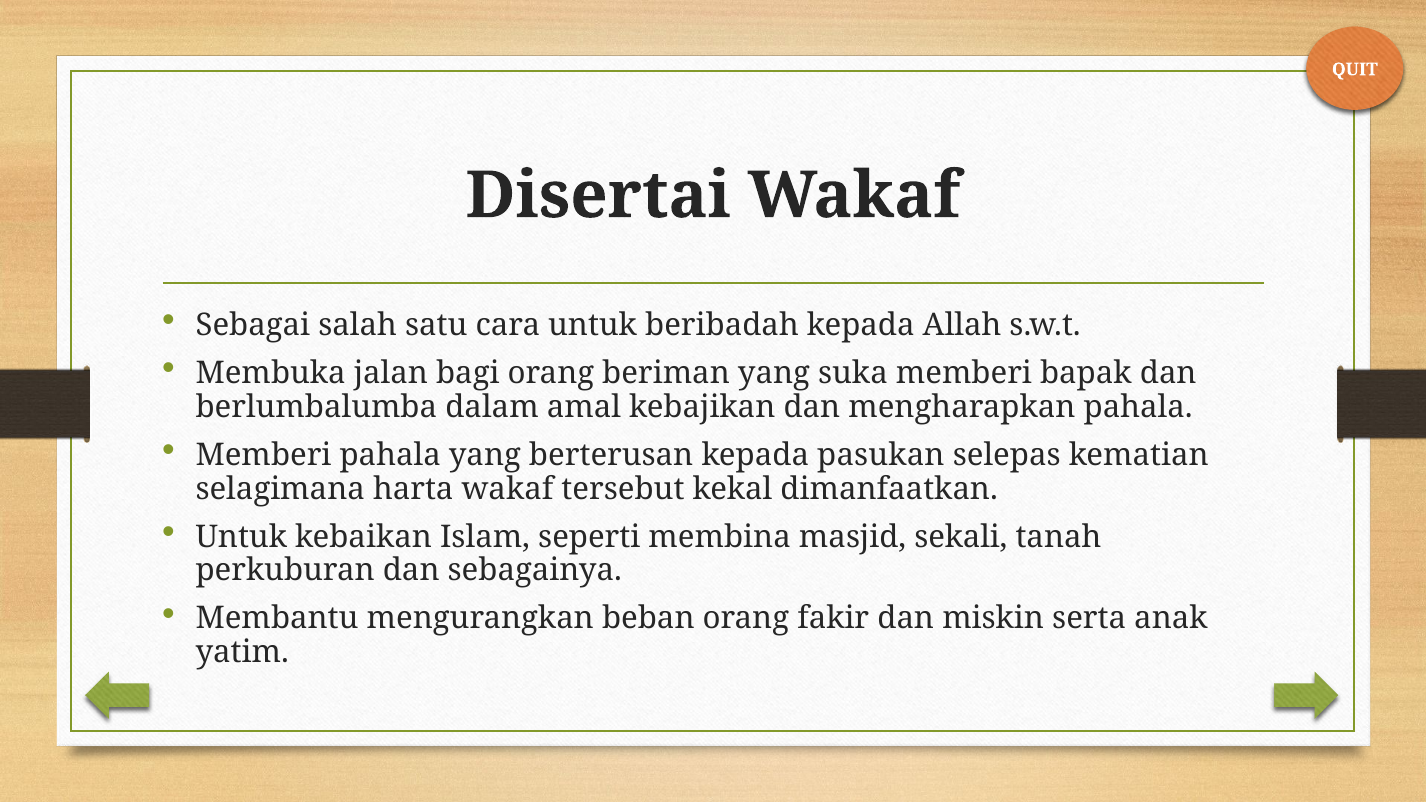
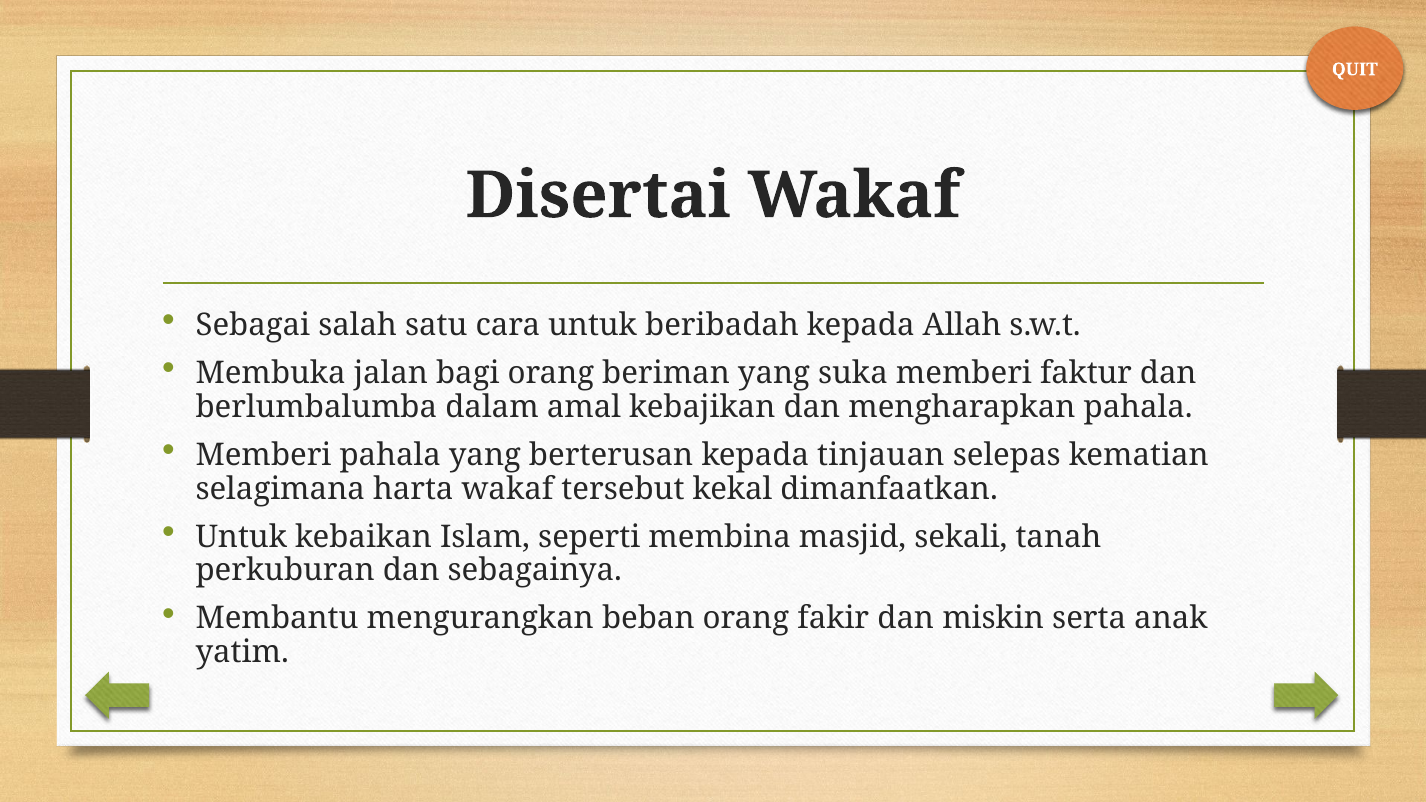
bapak: bapak -> faktur
pasukan: pasukan -> tinjauan
